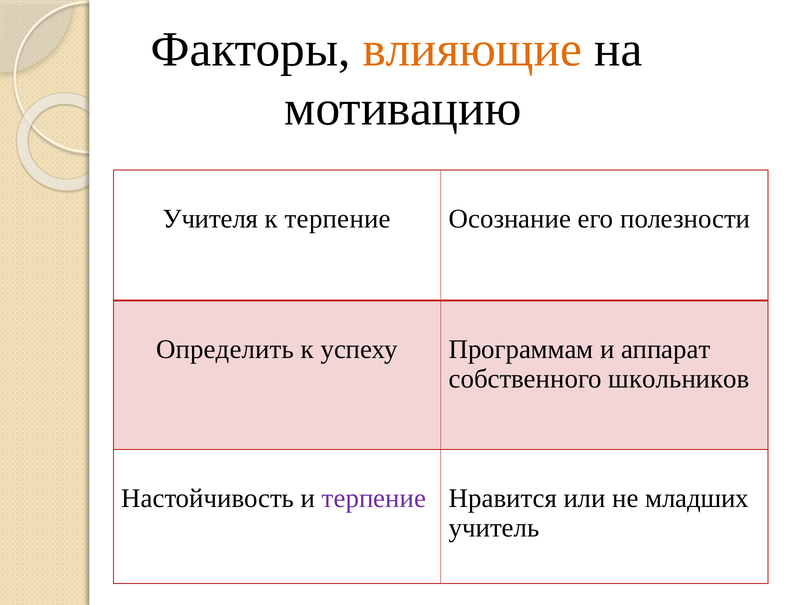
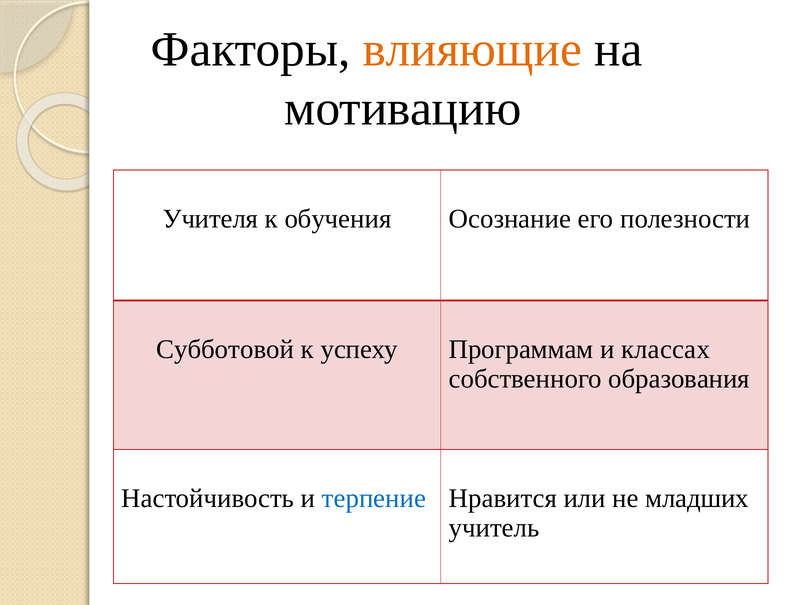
к терпение: терпение -> обучения
Определить: Определить -> Субботовой
аппарат: аппарат -> классах
школьников: школьников -> образования
терпение at (374, 498) colour: purple -> blue
